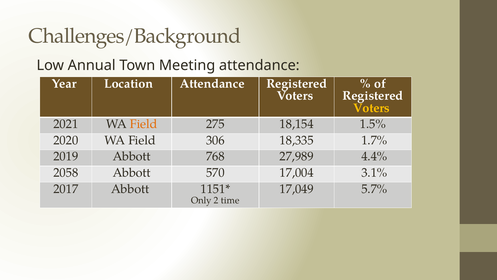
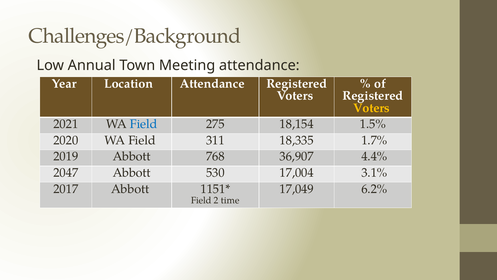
Field at (144, 124) colour: orange -> blue
306: 306 -> 311
27,989: 27,989 -> 36,907
2058: 2058 -> 2047
570: 570 -> 530
5.7%: 5.7% -> 6.2%
Only at (201, 200): Only -> Field
